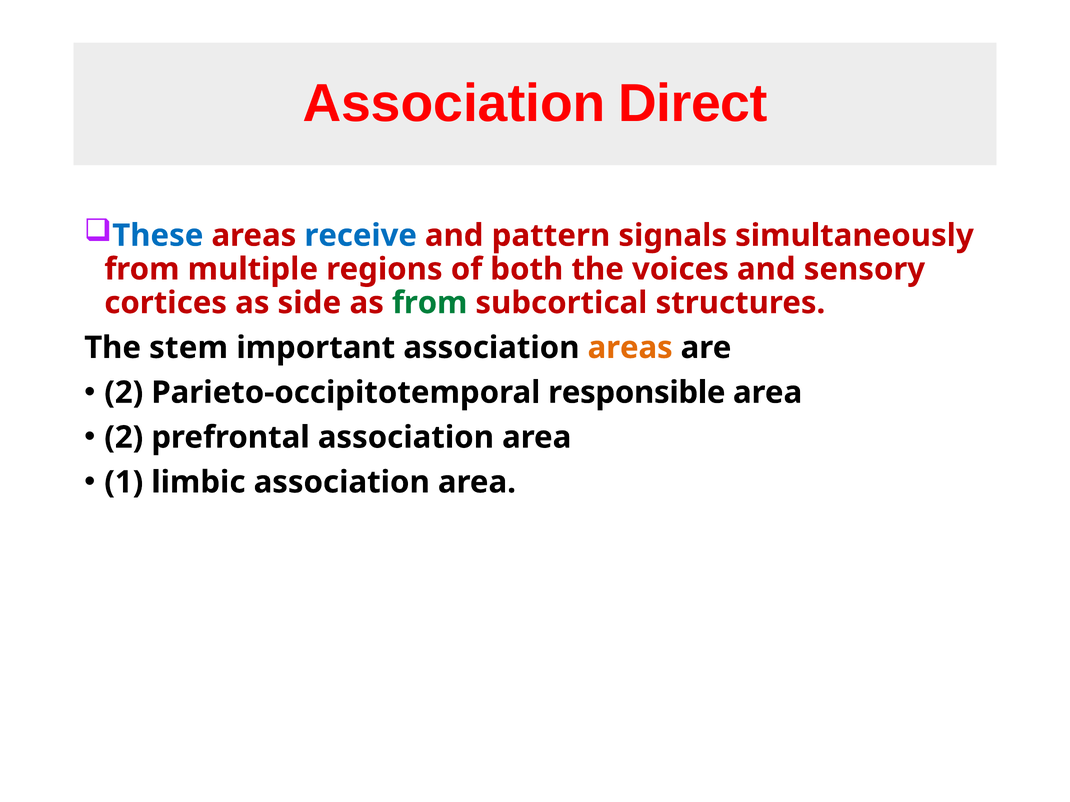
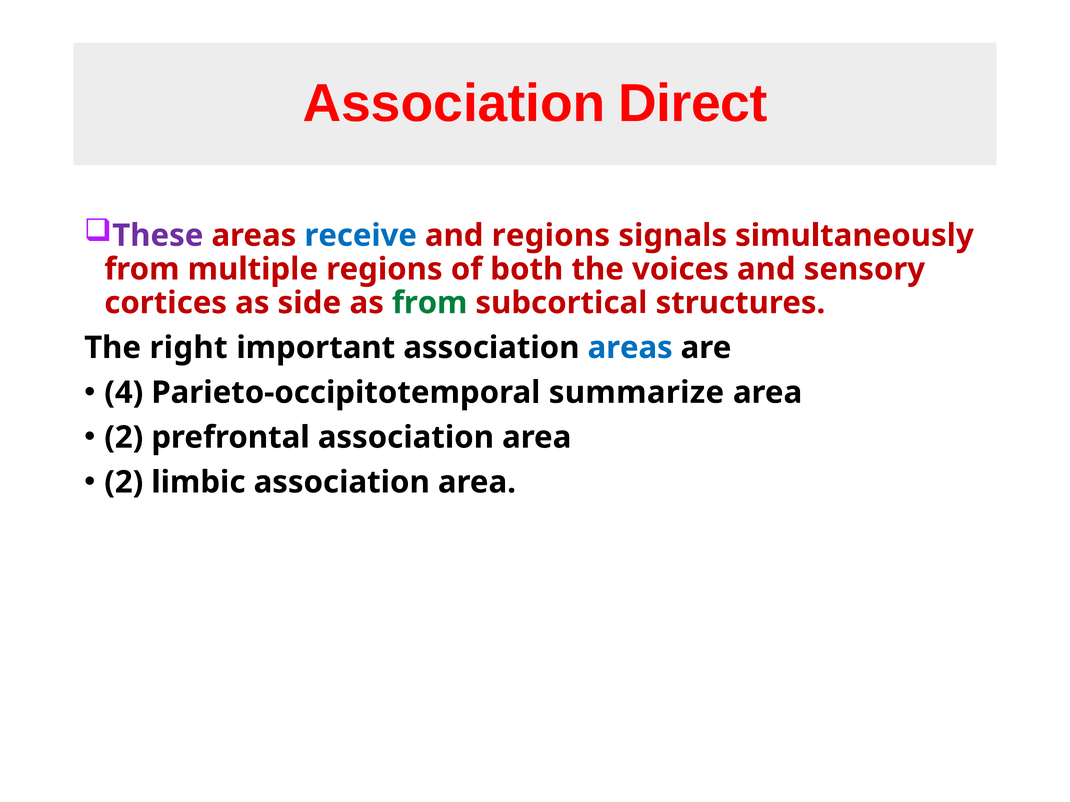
These colour: blue -> purple
and pattern: pattern -> regions
stem: stem -> right
areas at (630, 348) colour: orange -> blue
2 at (124, 393): 2 -> 4
responsible: responsible -> summarize
1 at (124, 482): 1 -> 2
